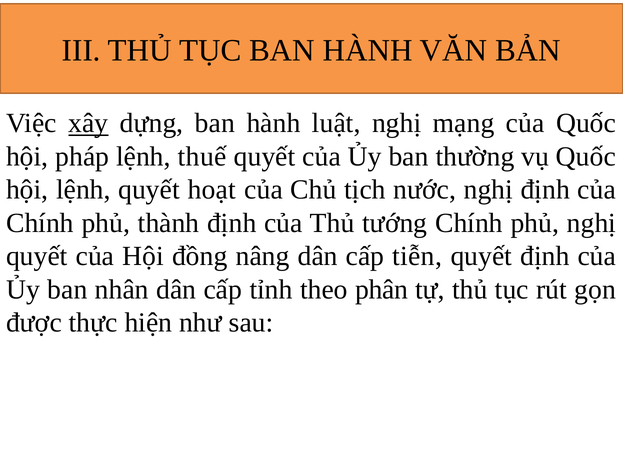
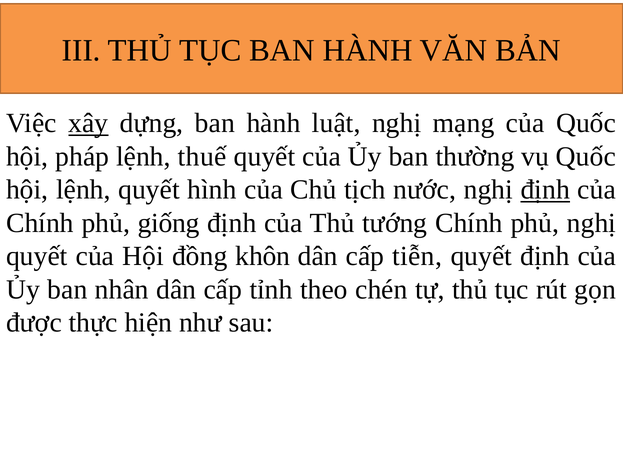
hoạt: hoạt -> hình
định at (545, 190) underline: none -> present
thành: thành -> giống
nâng: nâng -> khôn
phân: phân -> chén
